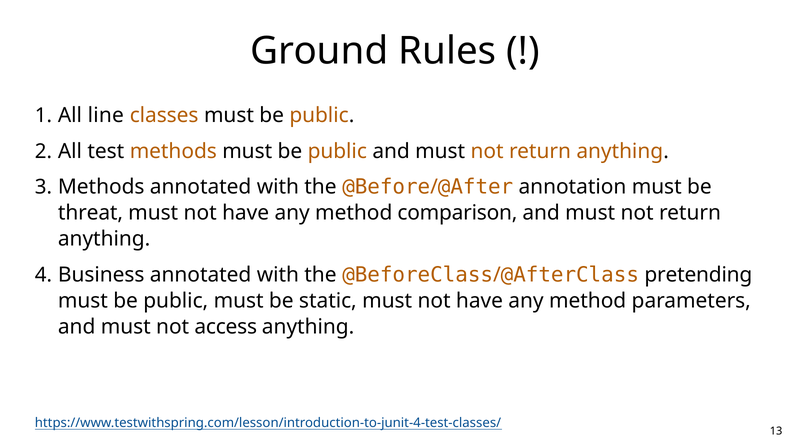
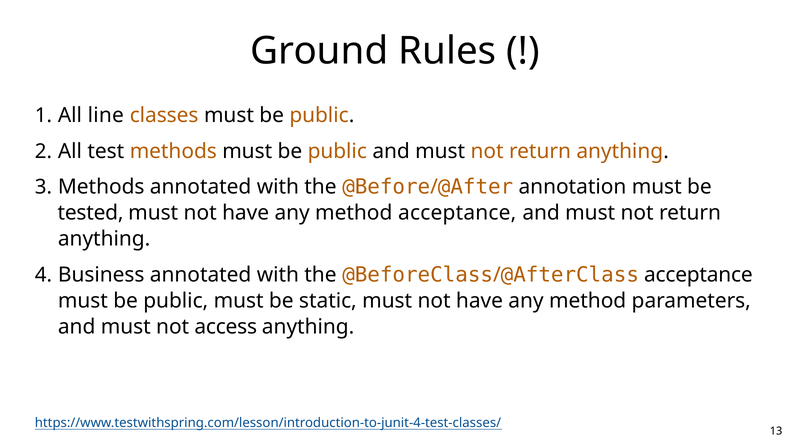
threat: threat -> tested
method comparison: comparison -> acceptance
pretending at (698, 275): pretending -> acceptance
